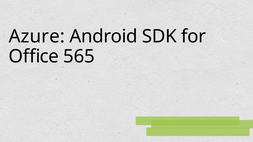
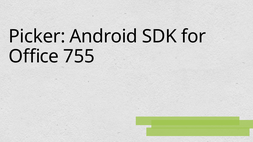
Azure: Azure -> Picker
565: 565 -> 755
